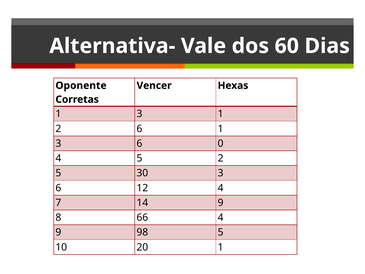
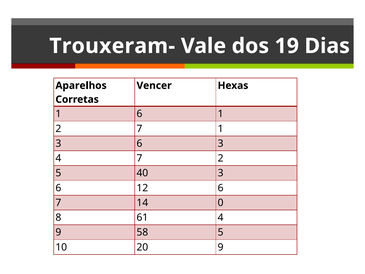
Alternativa-: Alternativa- -> Trouxeram-
60: 60 -> 19
Oponente: Oponente -> Aparelhos
3 at (139, 114): 3 -> 6
2 6: 6 -> 7
6 0: 0 -> 3
4 5: 5 -> 7
30: 30 -> 40
12 4: 4 -> 6
14 9: 9 -> 0
66: 66 -> 61
98: 98 -> 58
20 1: 1 -> 9
